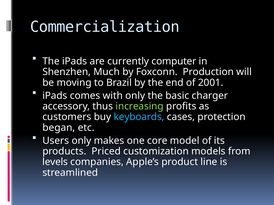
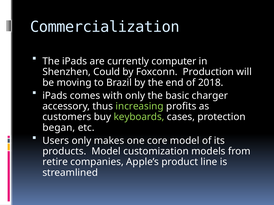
Much: Much -> Could
2001: 2001 -> 2018
keyboards colour: light blue -> light green
products Priced: Priced -> Model
levels: levels -> retire
